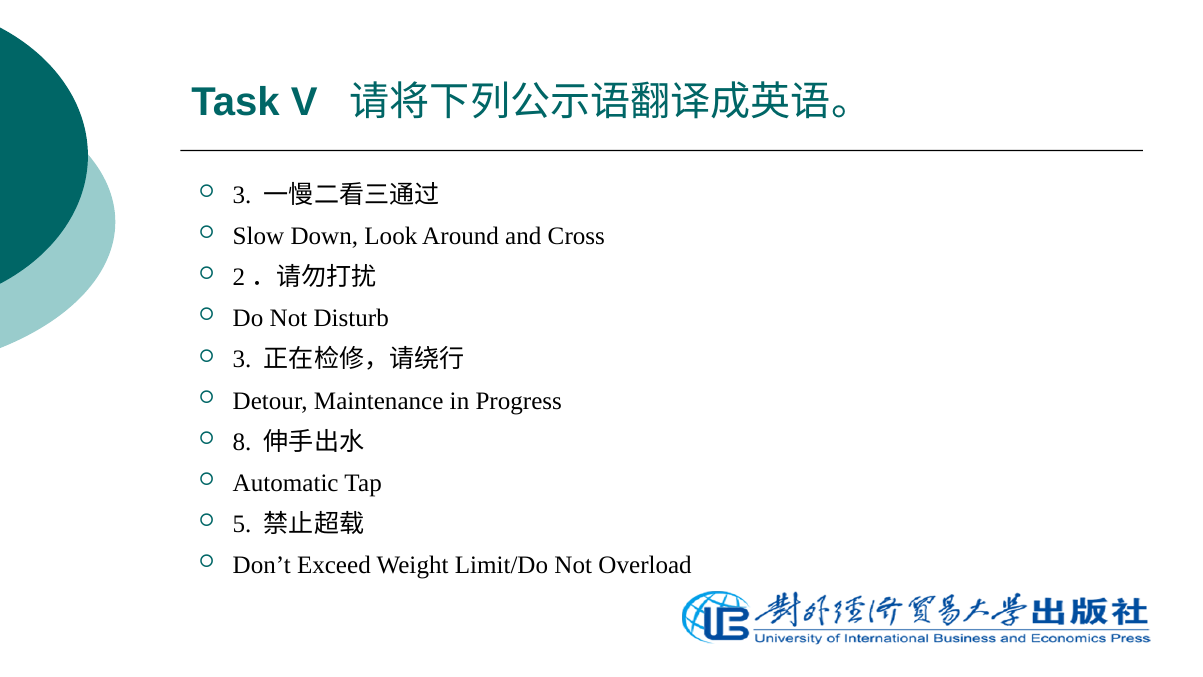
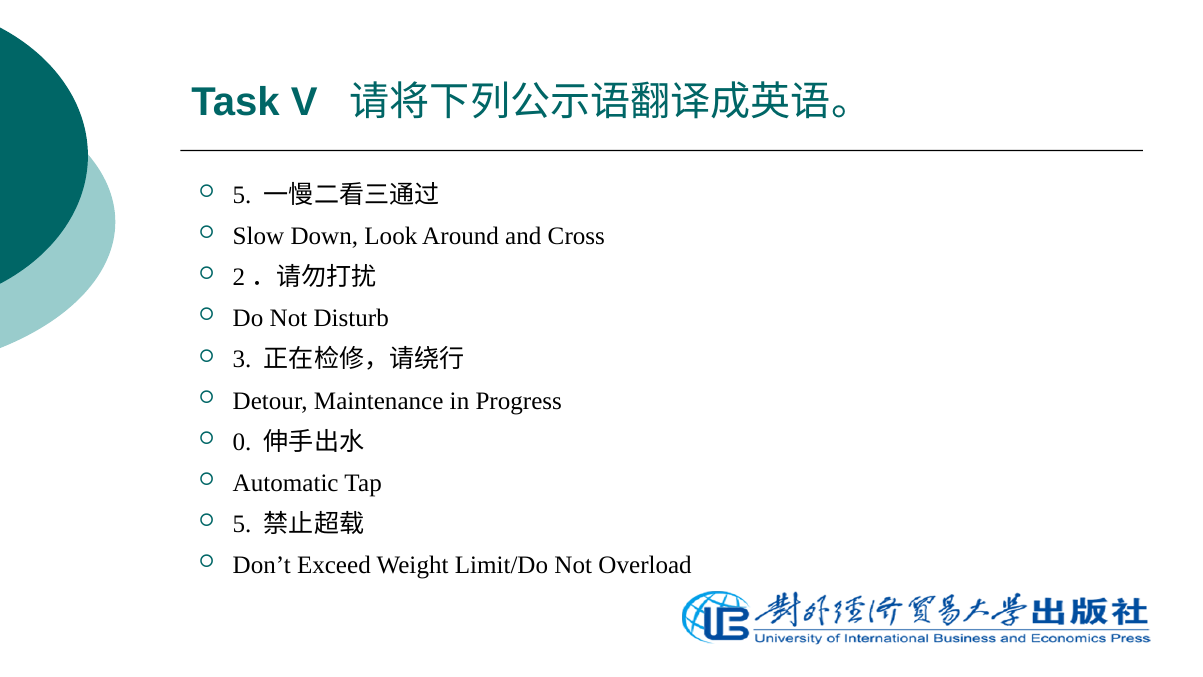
3 at (242, 195): 3 -> 5
8: 8 -> 0
